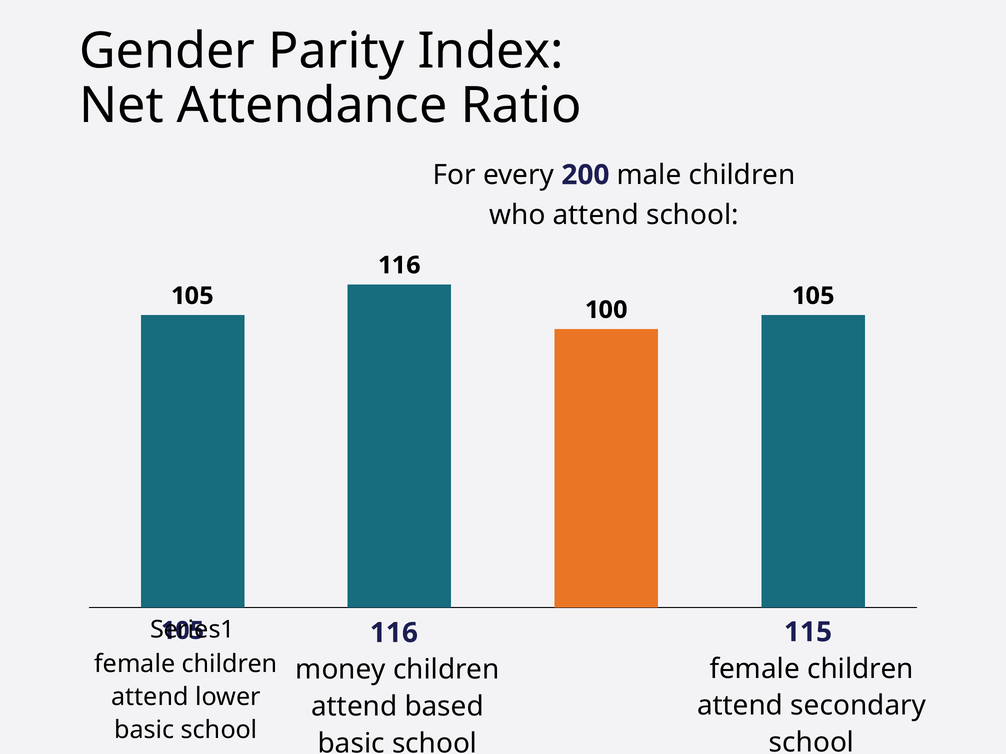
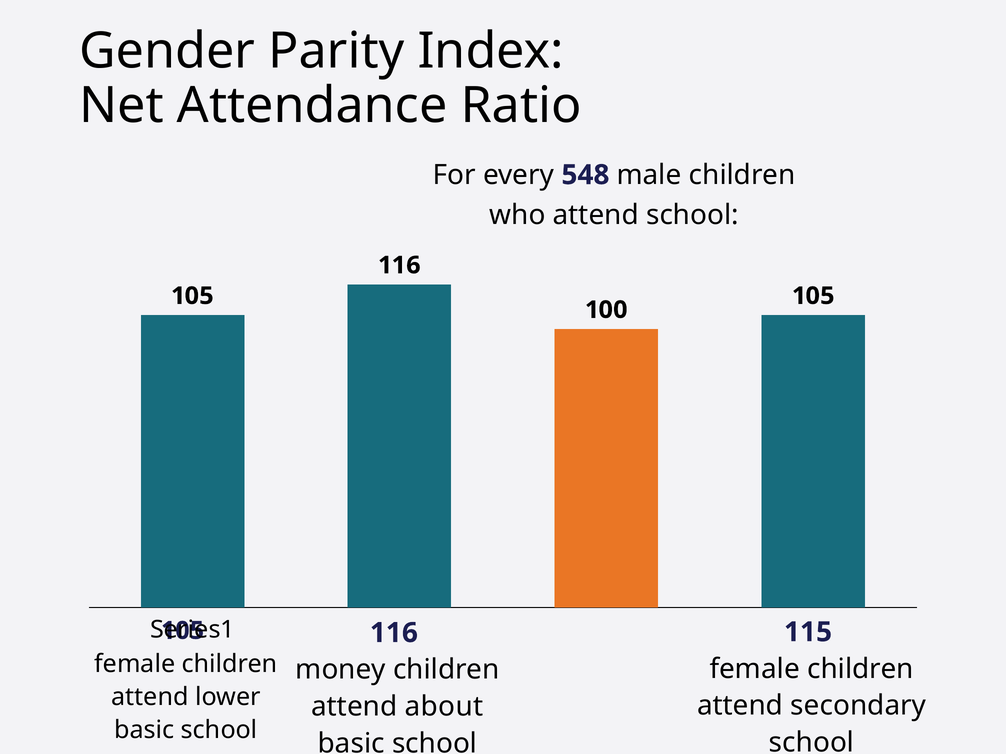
200: 200 -> 548
based: based -> about
